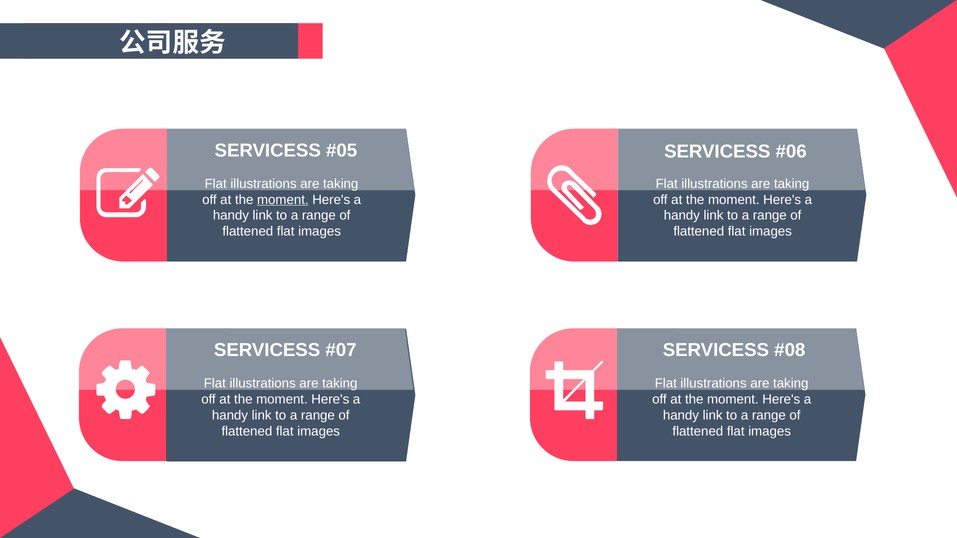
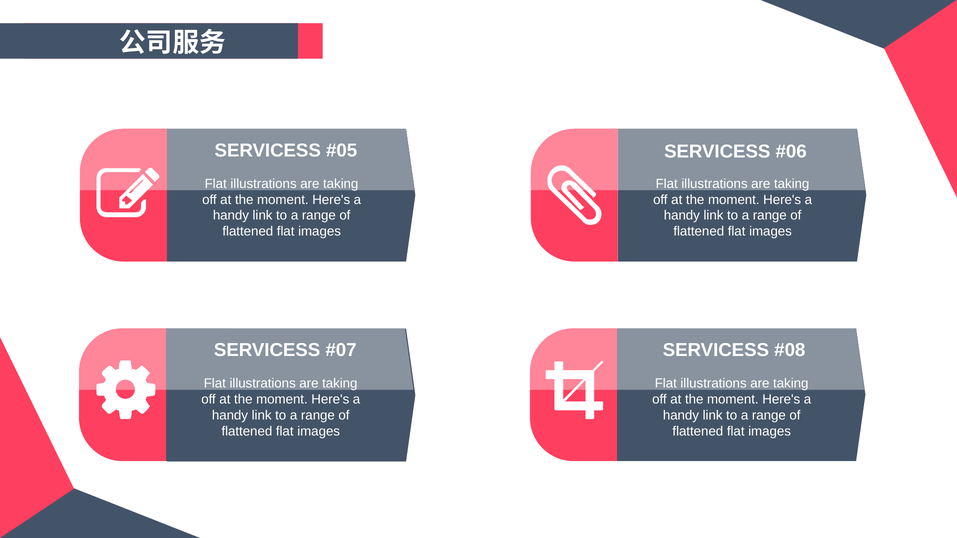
moment at (283, 200) underline: present -> none
